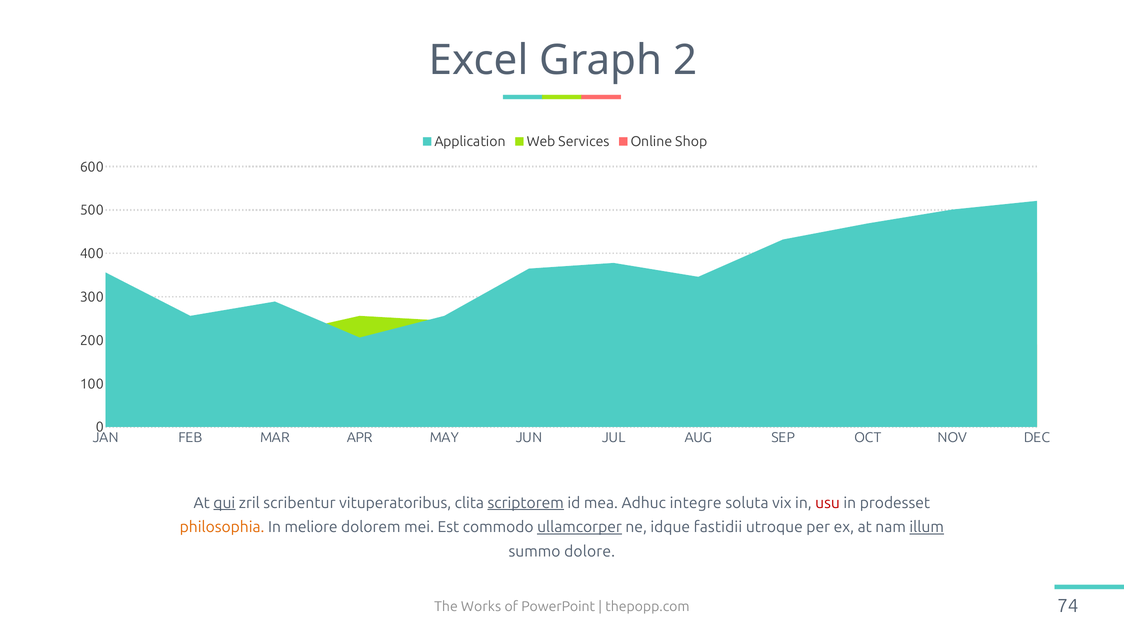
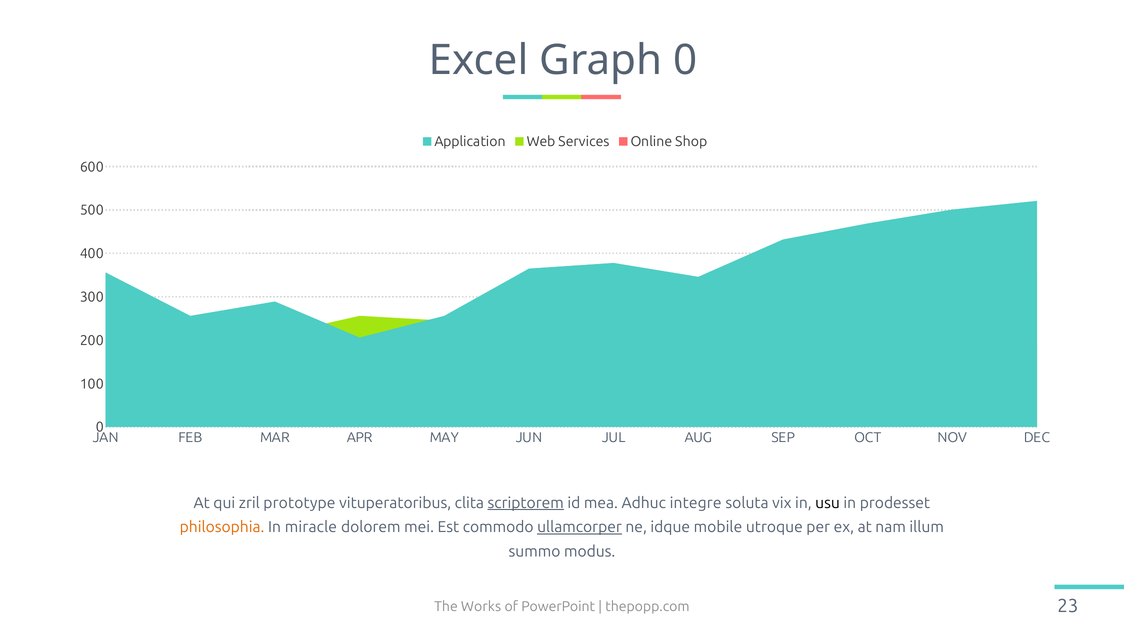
Graph 2: 2 -> 0
qui underline: present -> none
scribentur: scribentur -> prototype
usu colour: red -> black
meliore: meliore -> miracle
fastidii: fastidii -> mobile
illum underline: present -> none
dolore: dolore -> modus
74: 74 -> 23
